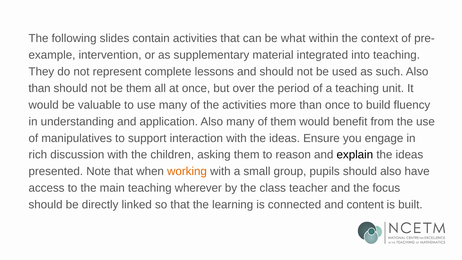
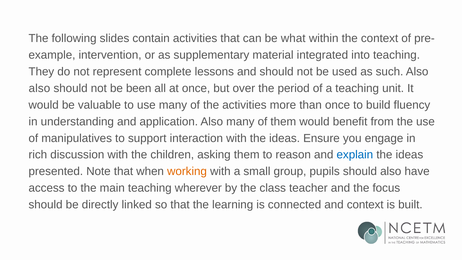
than at (40, 88): than -> also
be them: them -> been
explain colour: black -> blue
and content: content -> context
